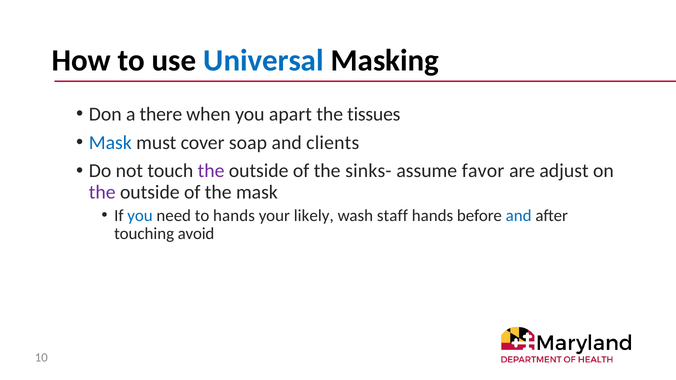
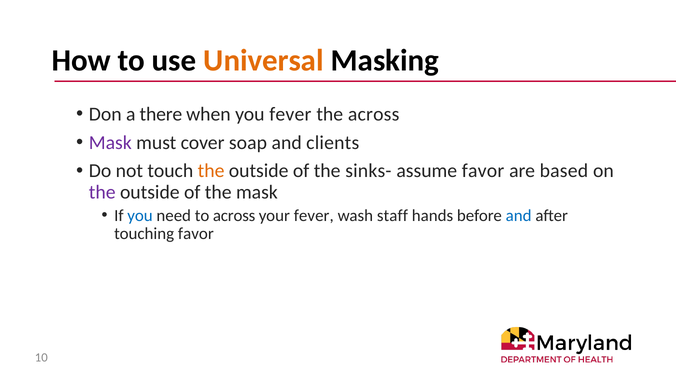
Universal colour: blue -> orange
you apart: apart -> fever
the tissues: tissues -> across
Mask at (110, 143) colour: blue -> purple
the at (211, 171) colour: purple -> orange
adjust: adjust -> based
to hands: hands -> across
your likely: likely -> fever
touching avoid: avoid -> favor
